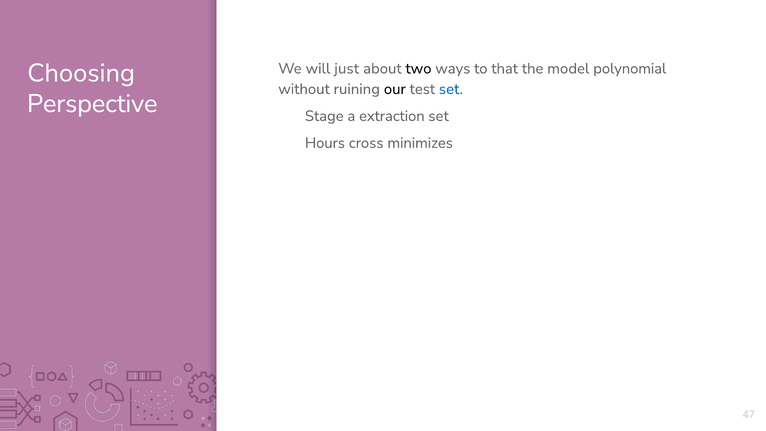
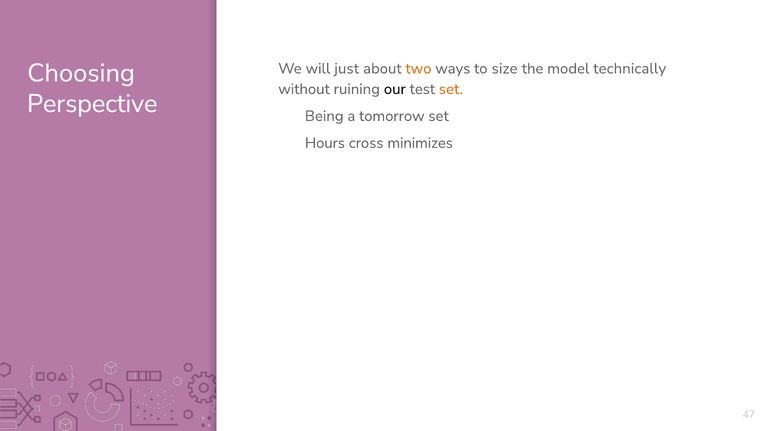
two colour: black -> orange
that: that -> size
polynomial: polynomial -> technically
set at (451, 89) colour: blue -> orange
Stage: Stage -> Being
extraction: extraction -> tomorrow
